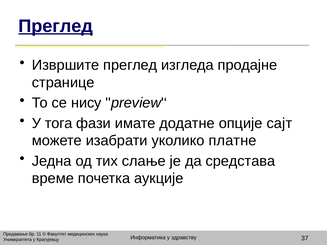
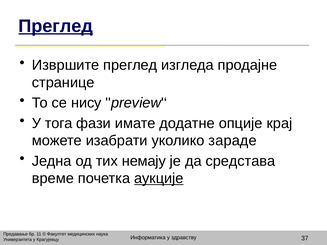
сајт: сајт -> крај
платне: платне -> зараде
слање: слање -> немају
аукције underline: none -> present
